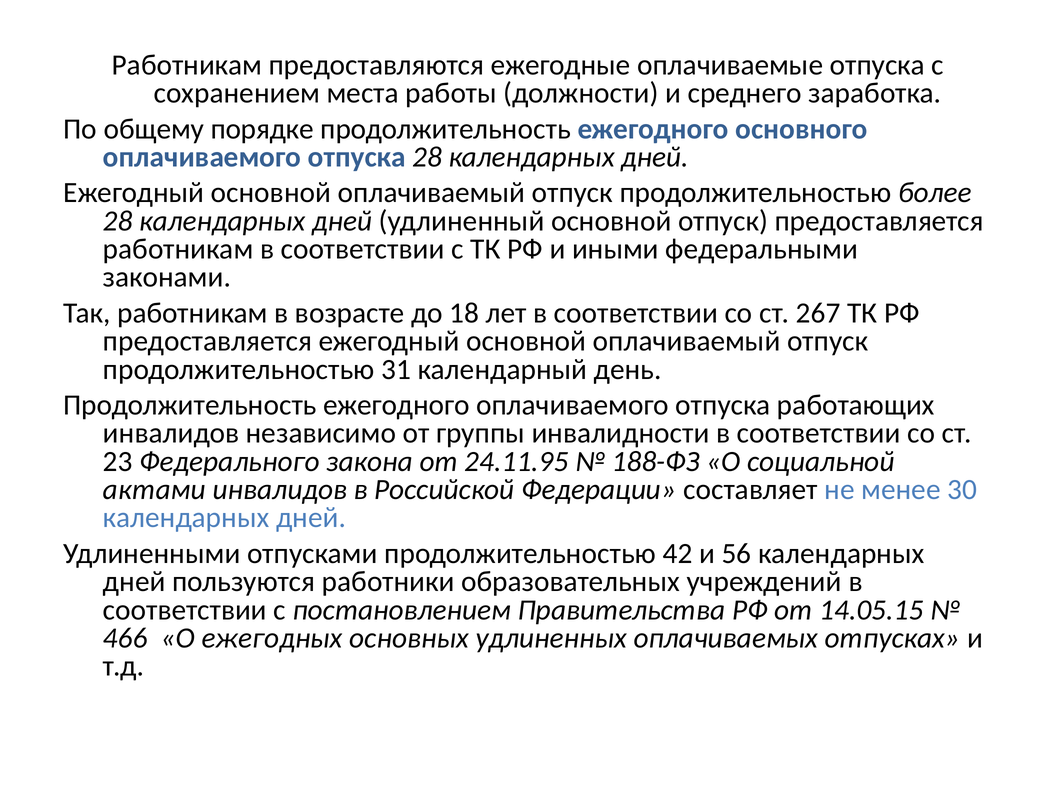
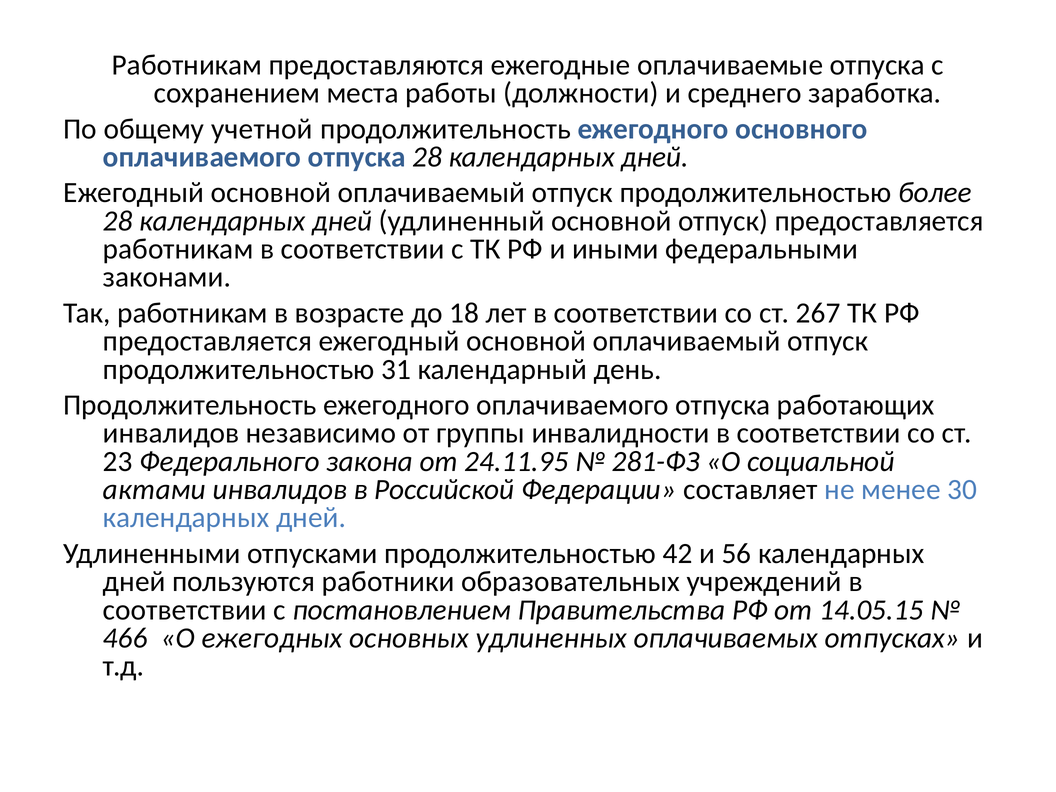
порядке: порядке -> учетной
188-ФЗ: 188-ФЗ -> 281-ФЗ
